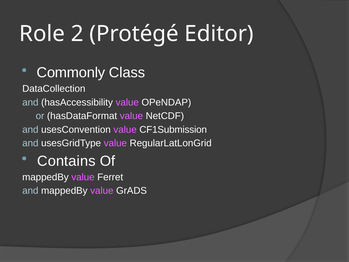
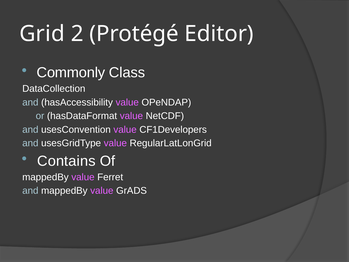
Role: Role -> Grid
CF1Submission: CF1Submission -> CF1Developers
